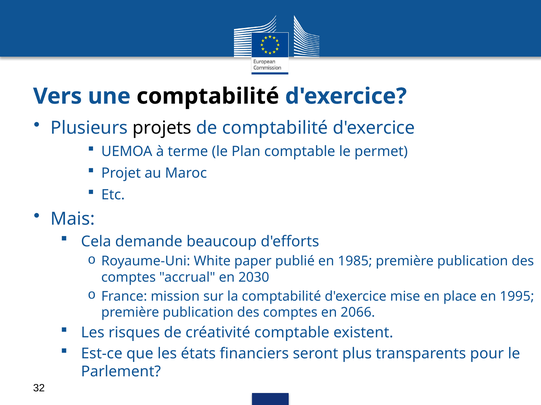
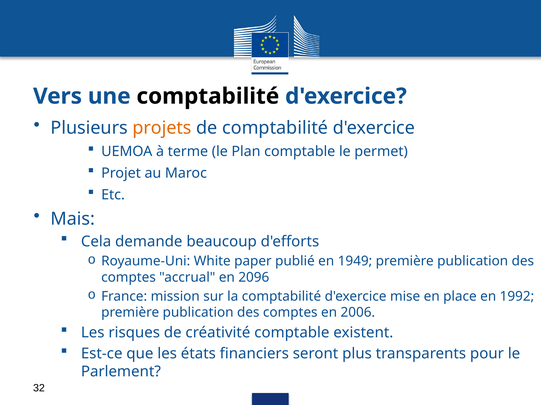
projets colour: black -> orange
1985: 1985 -> 1949
2030: 2030 -> 2096
1995: 1995 -> 1992
2066: 2066 -> 2006
